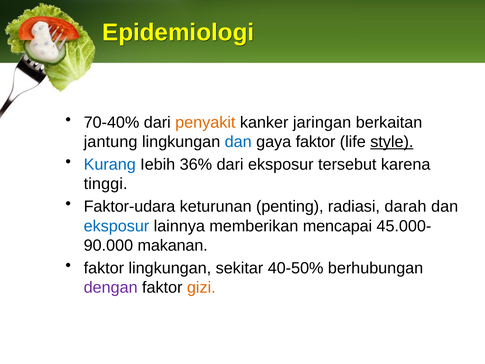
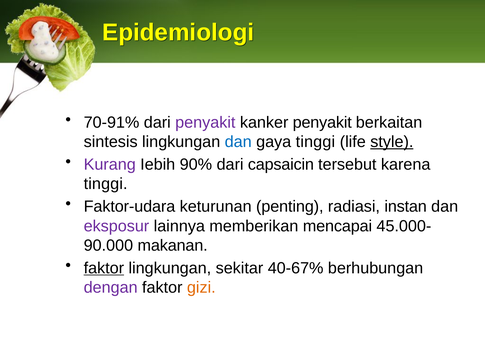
70-40%: 70-40% -> 70-91%
penyakit at (205, 122) colour: orange -> purple
kanker jaringan: jaringan -> penyakit
jantung: jantung -> sintesis
gaya faktor: faktor -> tinggi
Kurang colour: blue -> purple
36%: 36% -> 90%
dari eksposur: eksposur -> capsaicin
darah: darah -> instan
eksposur at (116, 226) colour: blue -> purple
faktor at (104, 268) underline: none -> present
40-50%: 40-50% -> 40-67%
